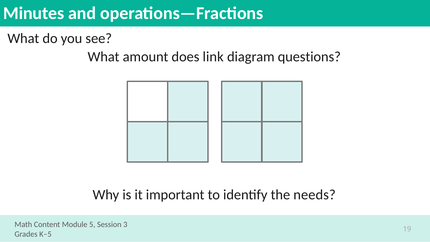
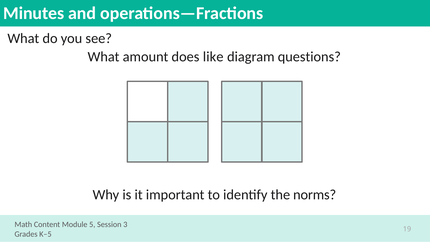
link: link -> like
needs: needs -> norms
